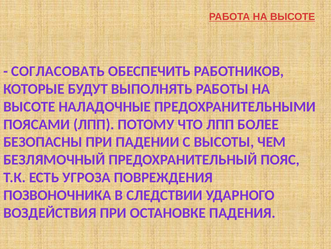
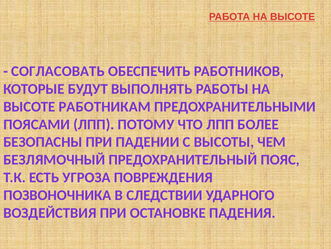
НАЛАДОЧНЫЕ: НАЛАДОЧНЫЕ -> РАБОТНИКАМ
